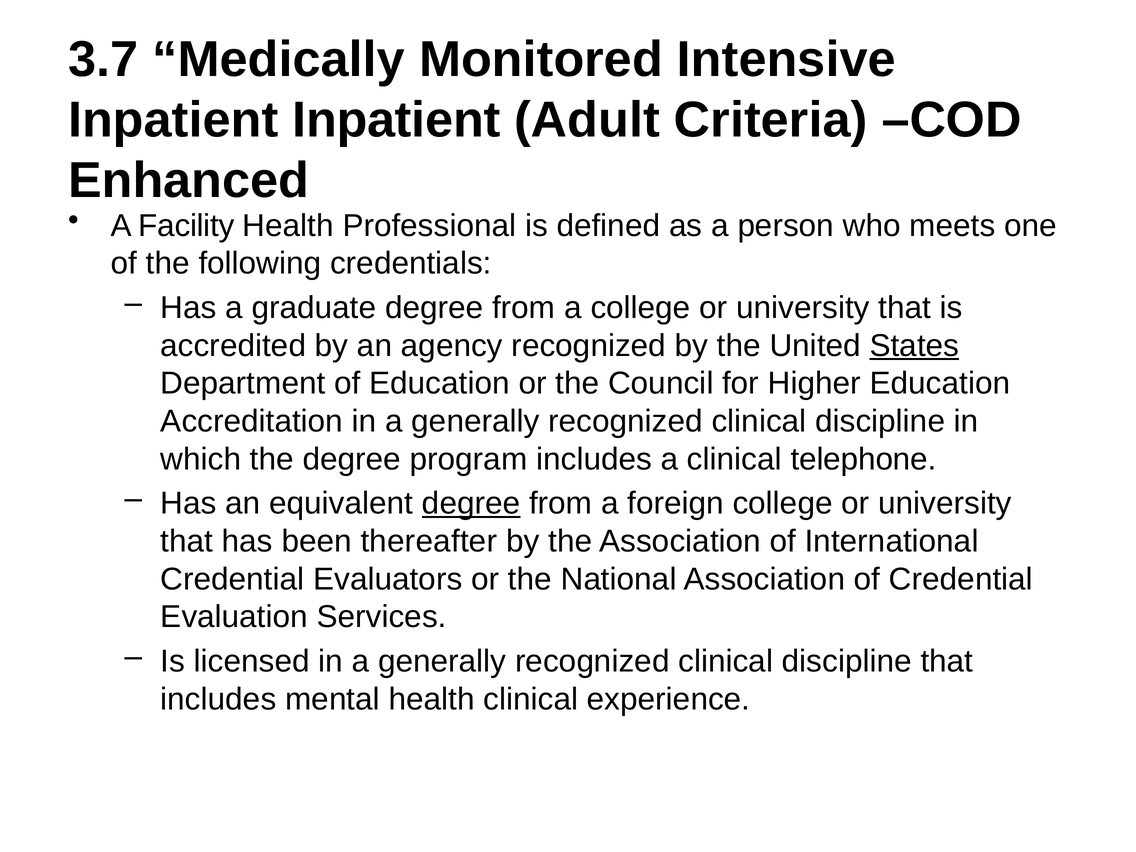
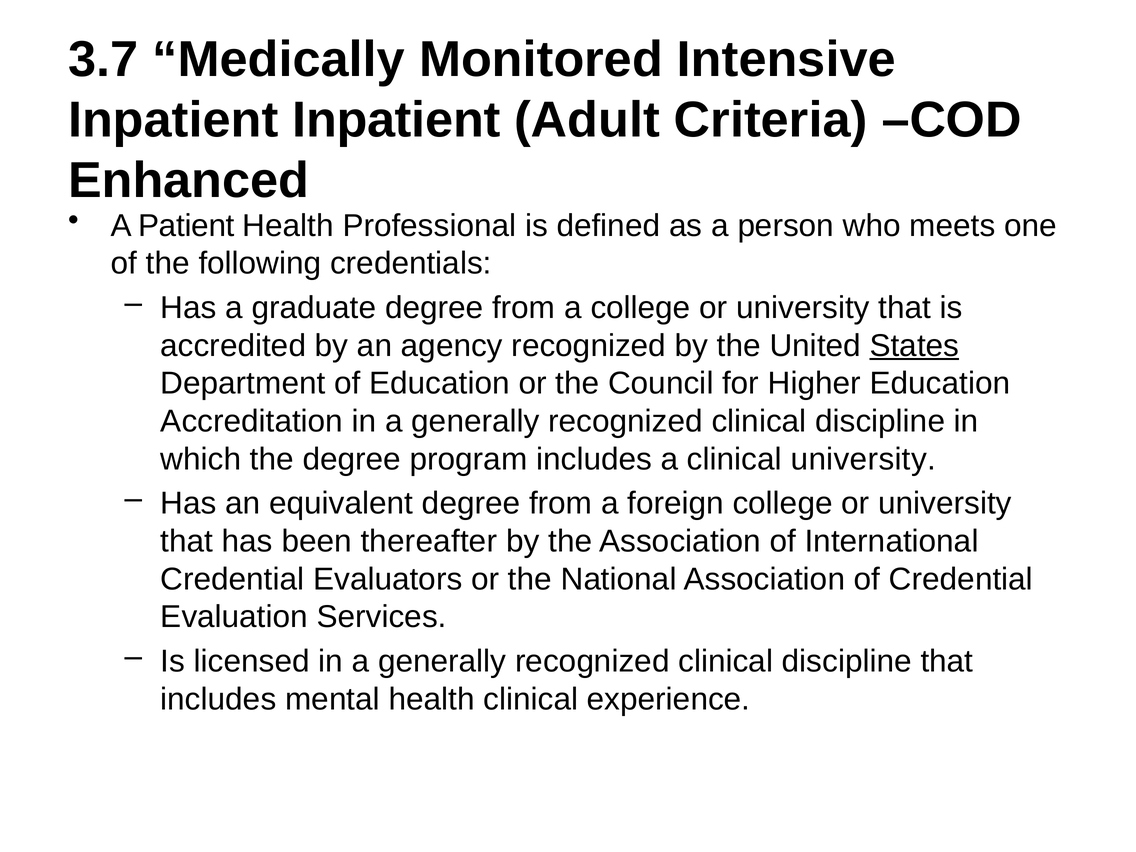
Facility: Facility -> Patient
clinical telephone: telephone -> university
degree at (471, 503) underline: present -> none
